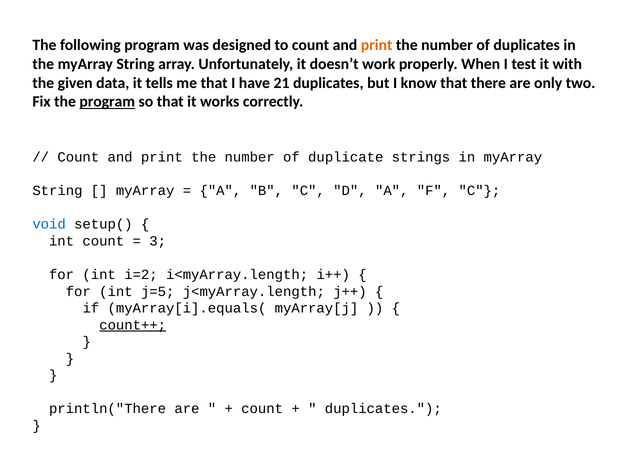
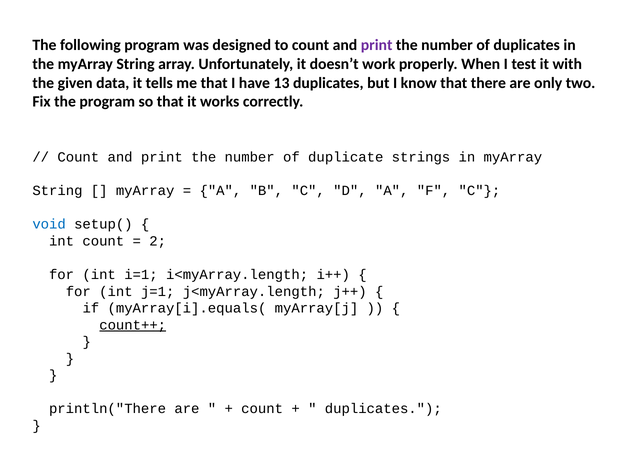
print at (377, 45) colour: orange -> purple
21: 21 -> 13
program at (107, 102) underline: present -> none
3: 3 -> 2
i=2: i=2 -> i=1
j=5: j=5 -> j=1
